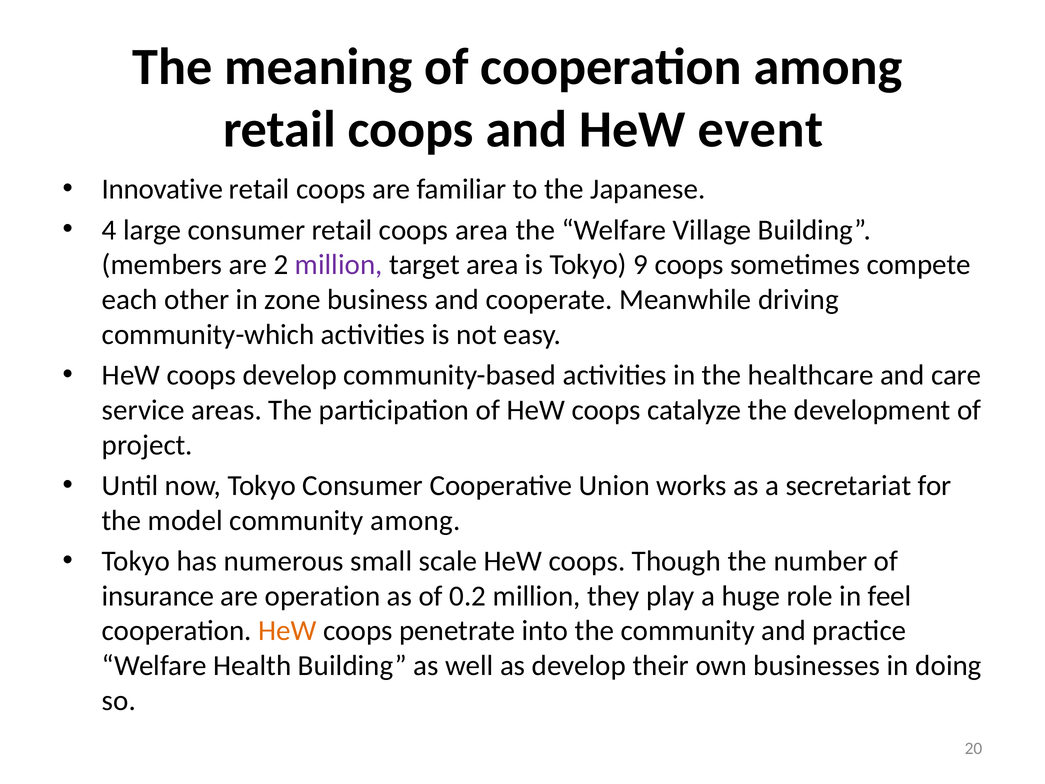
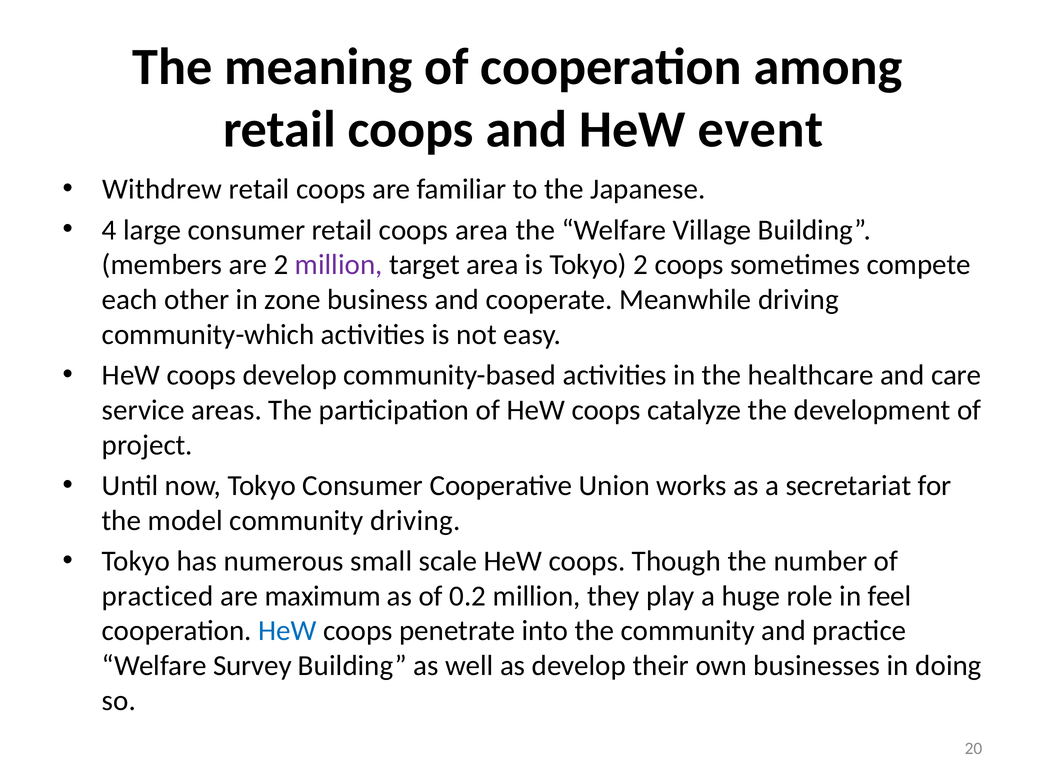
Innovative: Innovative -> Withdrew
Tokyo 9: 9 -> 2
community among: among -> driving
insurance: insurance -> practiced
operation: operation -> maximum
HeW at (287, 631) colour: orange -> blue
Health: Health -> Survey
